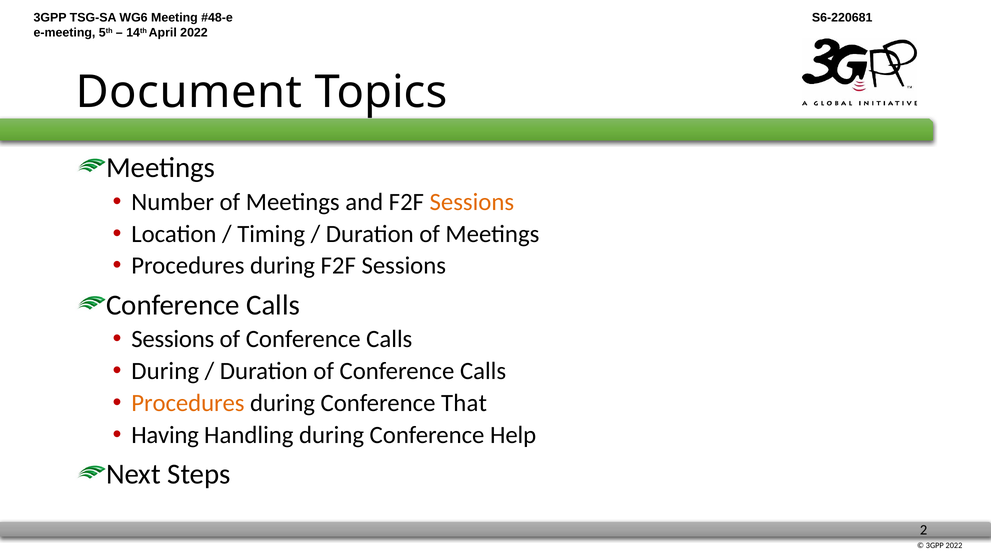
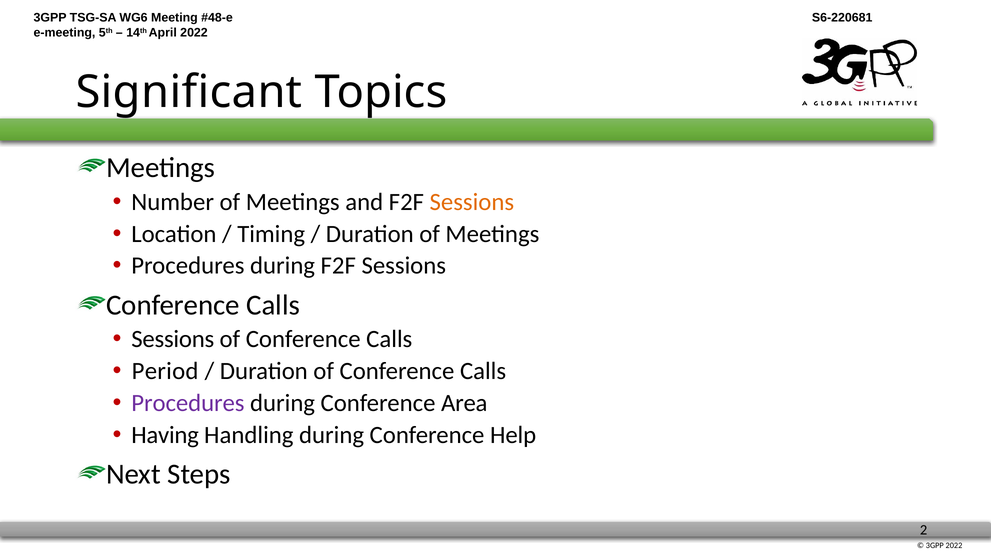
Document: Document -> Significant
During at (165, 371): During -> Period
Procedures at (188, 403) colour: orange -> purple
That: That -> Area
